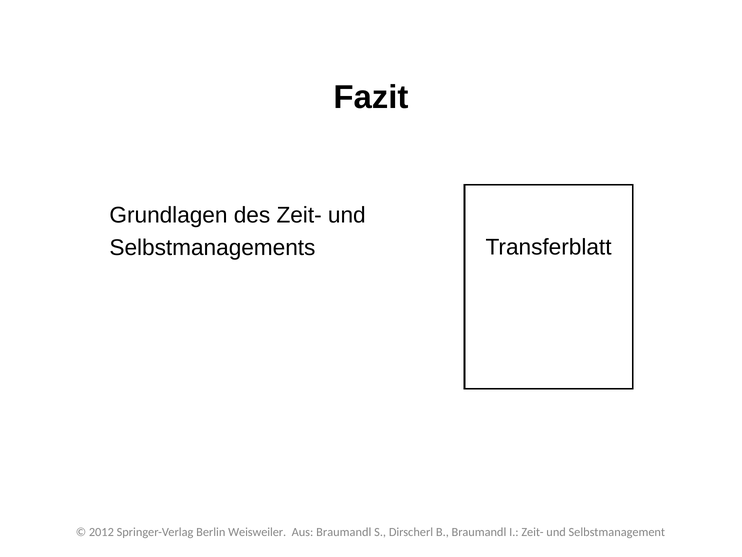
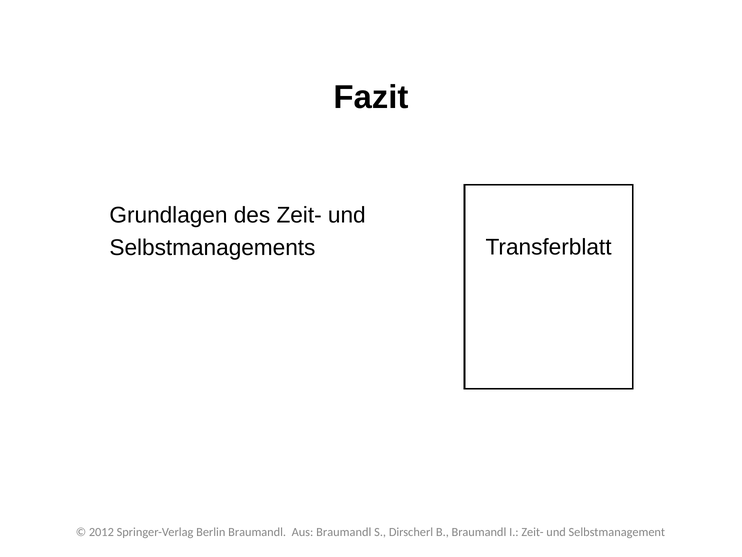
Berlin Weisweiler: Weisweiler -> Braumandl
